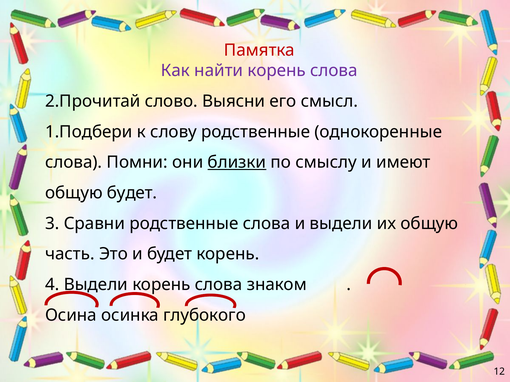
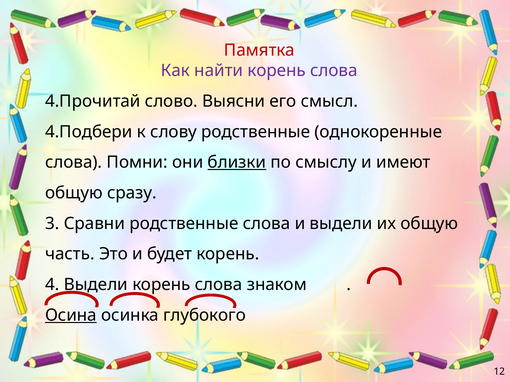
2.Прочитай: 2.Прочитай -> 4.Прочитай
1.Подбери: 1.Подбери -> 4.Подбери
общую будет: будет -> сразу
Осина underline: none -> present
